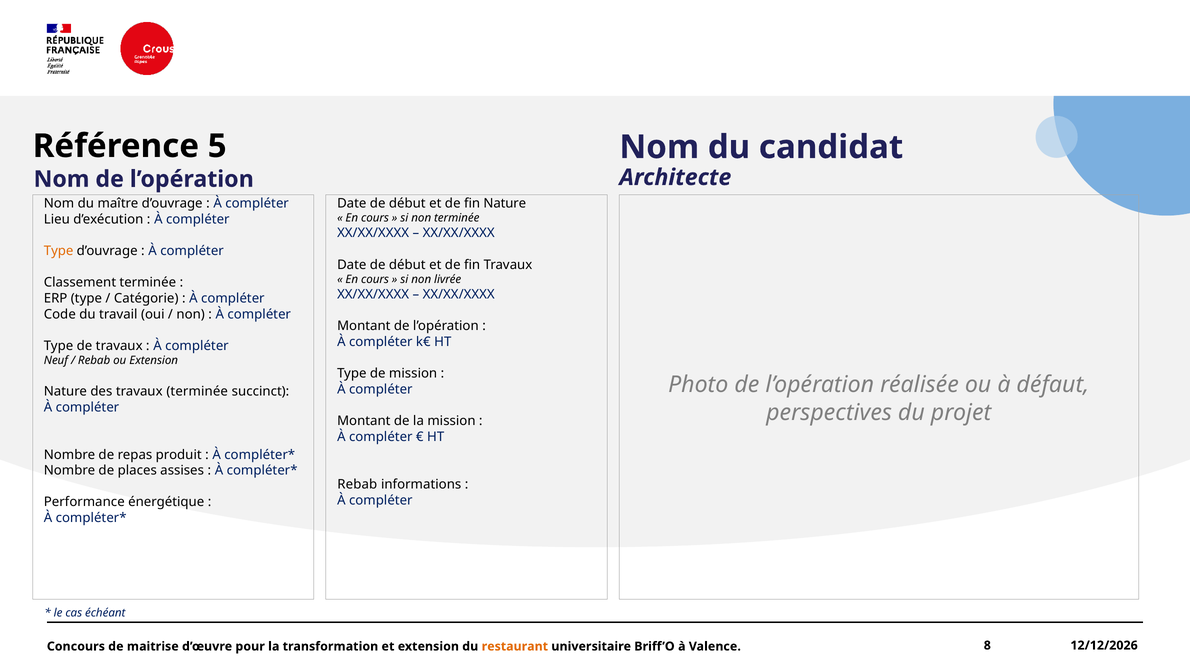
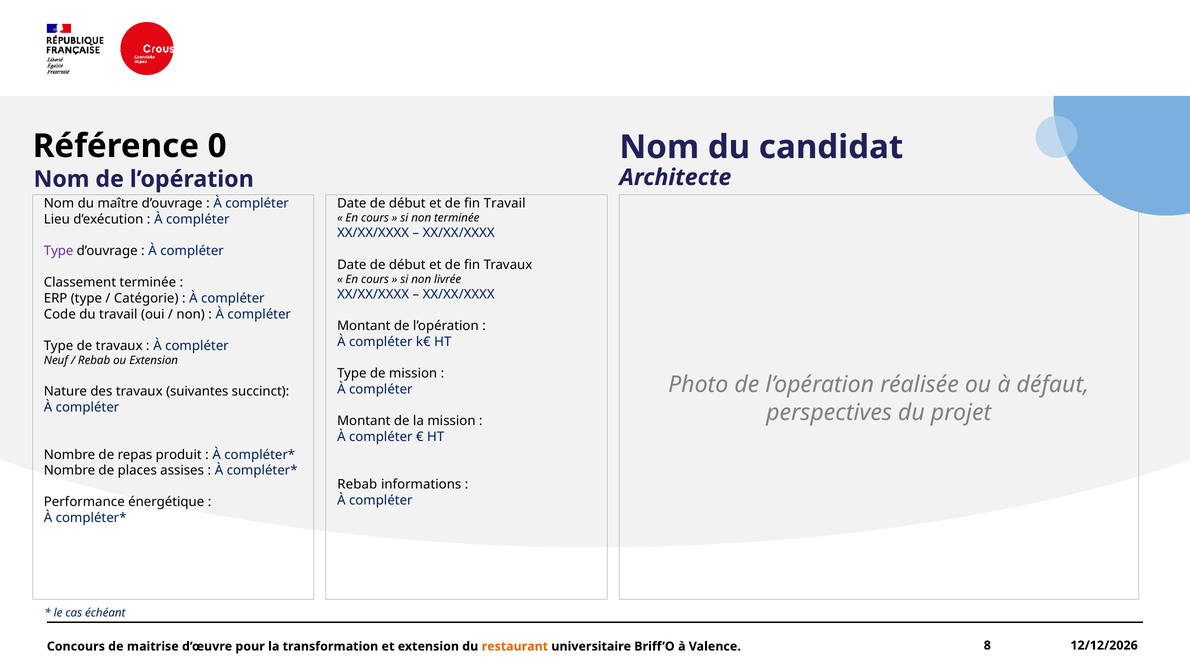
5: 5 -> 0
fin Nature: Nature -> Travail
Type at (59, 251) colour: orange -> purple
travaux terminée: terminée -> suivantes
